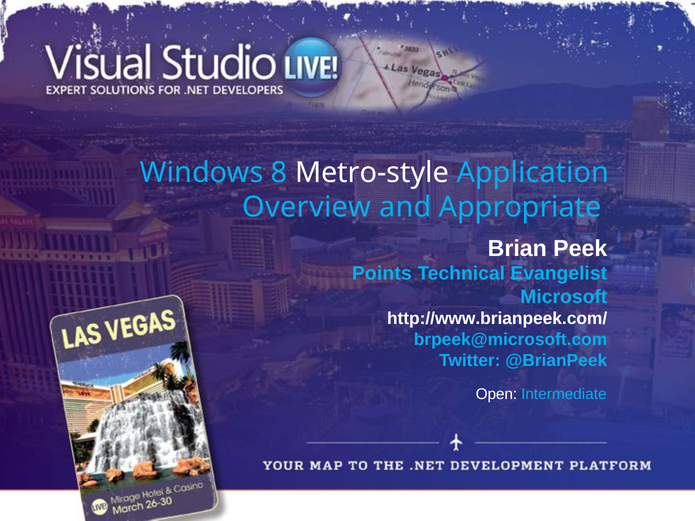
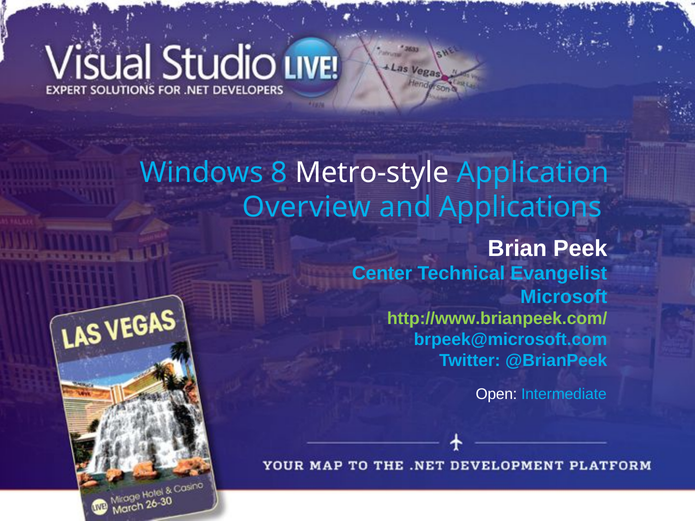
Appropriate: Appropriate -> Applications
Points: Points -> Center
http://www.brianpeek.com/ colour: white -> light green
